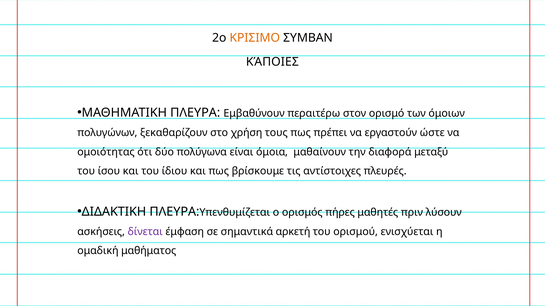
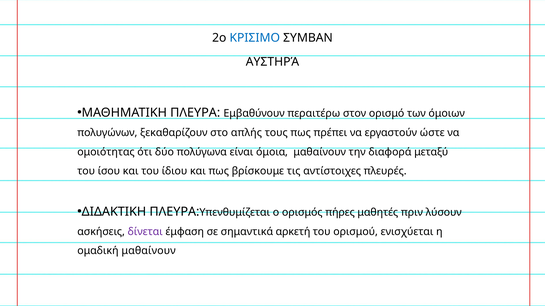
ΚΡΙΣΙΜΟ colour: orange -> blue
ΚΆΠΟΙΕΣ: ΚΆΠΟΙΕΣ -> ΑΥΣΤΗΡΆ
χρήση: χρήση -> απλής
ομαδική μαθήματος: μαθήματος -> μαθαίνουν
